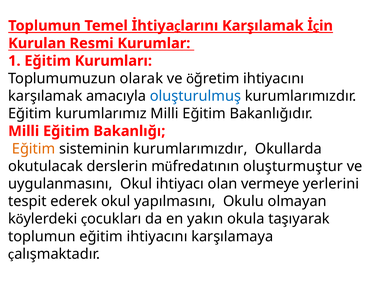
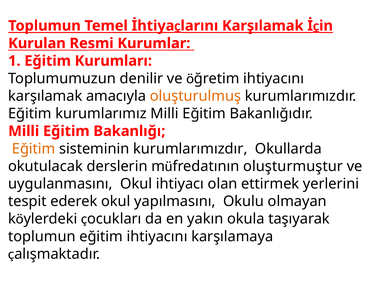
olarak: olarak -> denilir
oluşturulmuş colour: blue -> orange
vermeye: vermeye -> ettirmek
